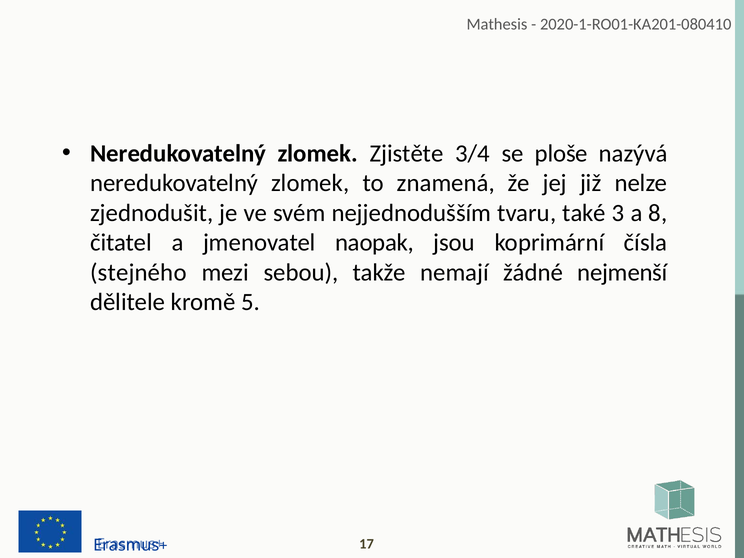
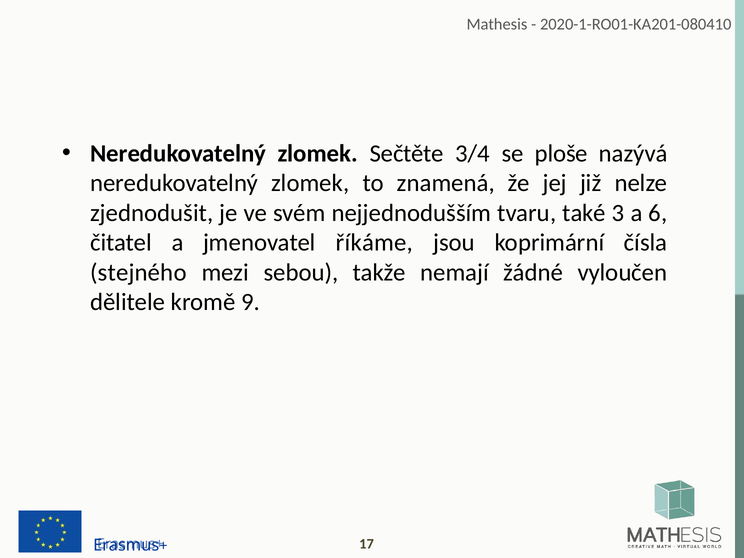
Zjistěte: Zjistěte -> Sečtěte
8: 8 -> 6
naopak: naopak -> říkáme
nejmenší: nejmenší -> vyloučen
5: 5 -> 9
